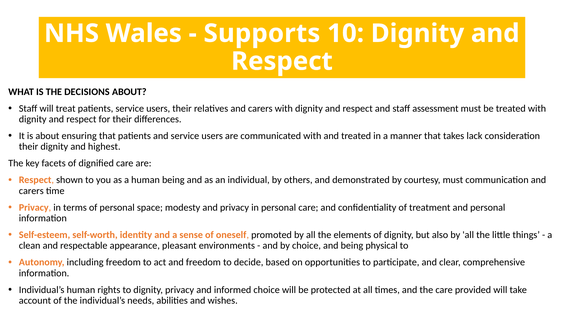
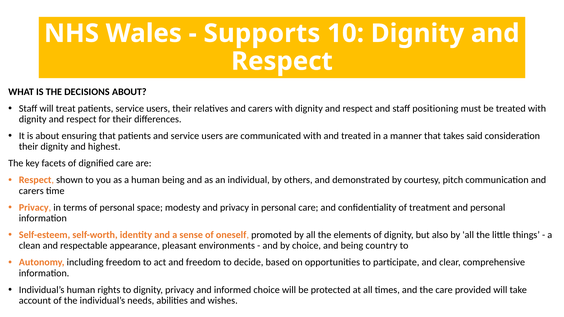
assessment: assessment -> positioning
lack: lack -> said
courtesy must: must -> pitch
physical: physical -> country
